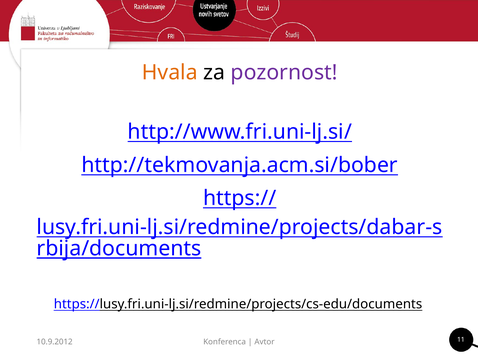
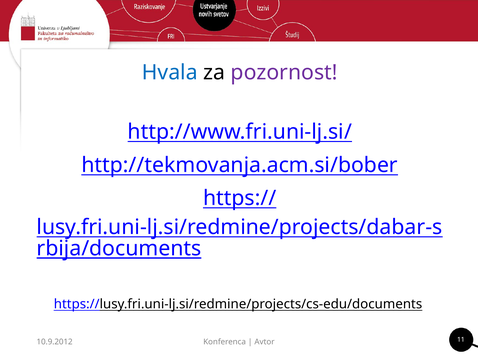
Hvala colour: orange -> blue
